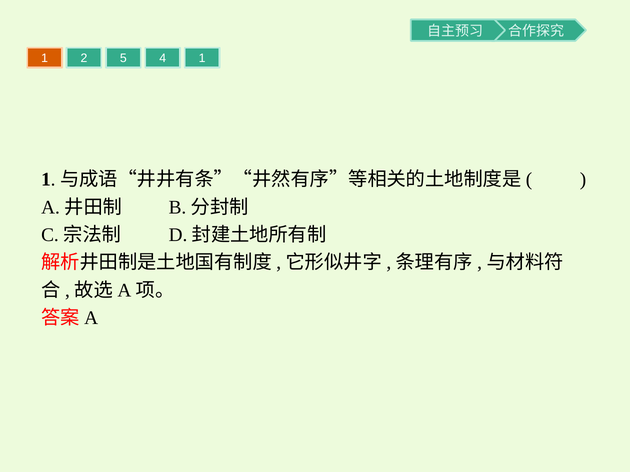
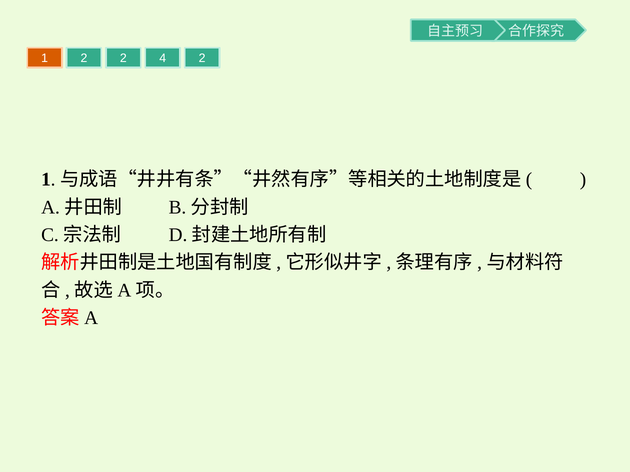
2 5: 5 -> 2
4 1: 1 -> 2
